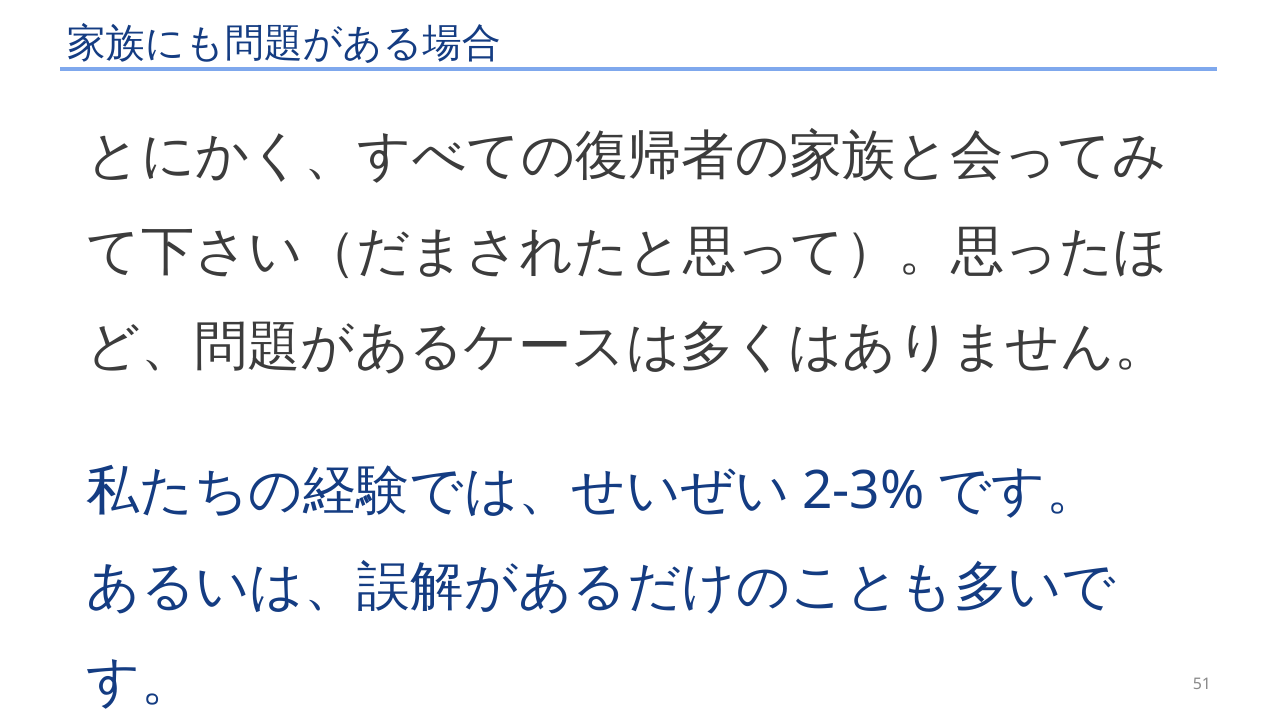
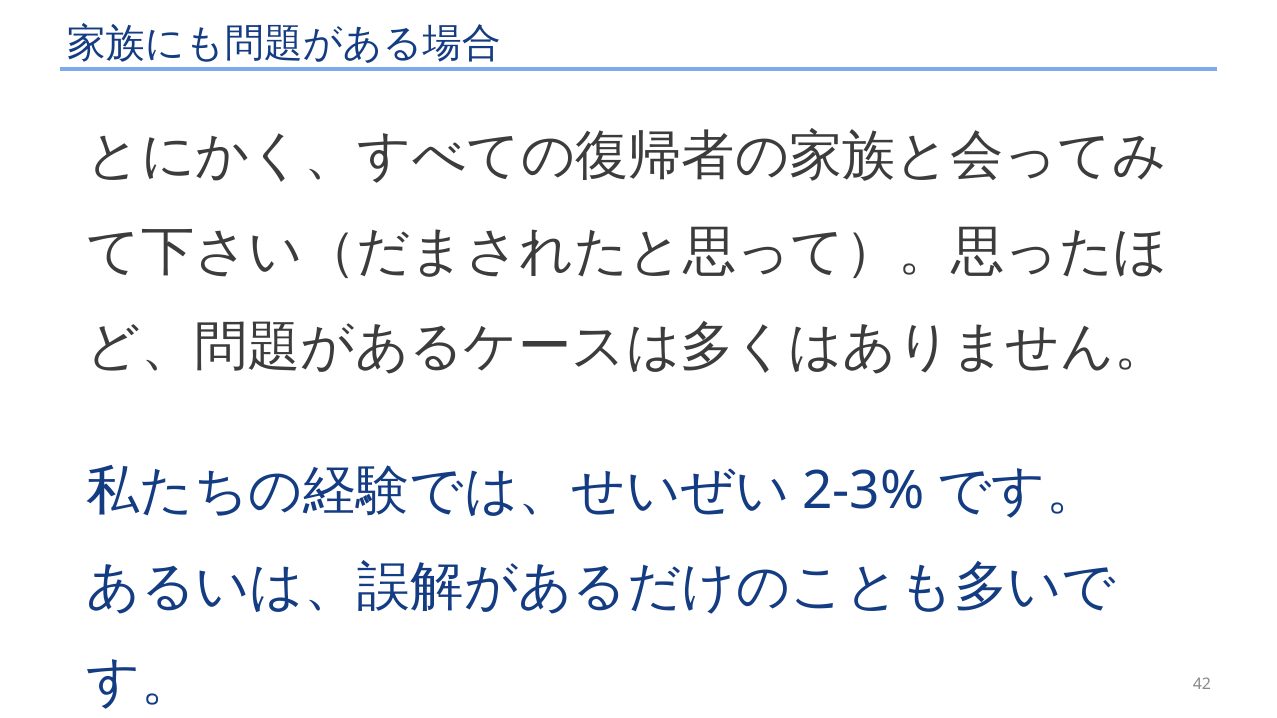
51: 51 -> 42
